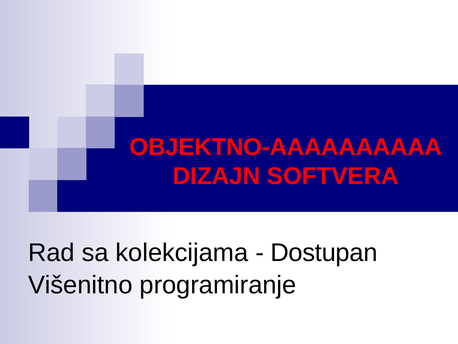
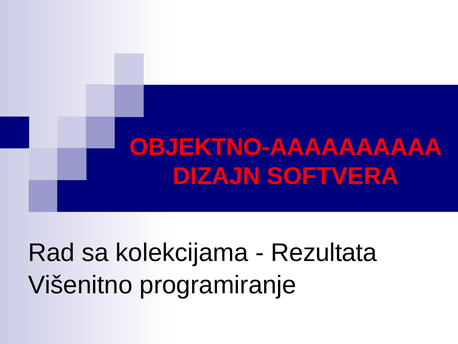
Dostupan: Dostupan -> Rezultata
